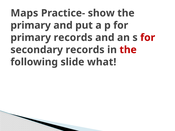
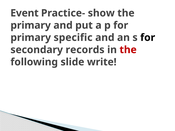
Maps: Maps -> Event
primary records: records -> specific
for at (148, 38) colour: red -> black
what: what -> write
